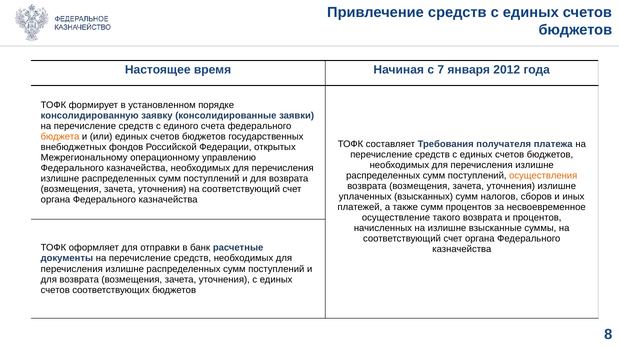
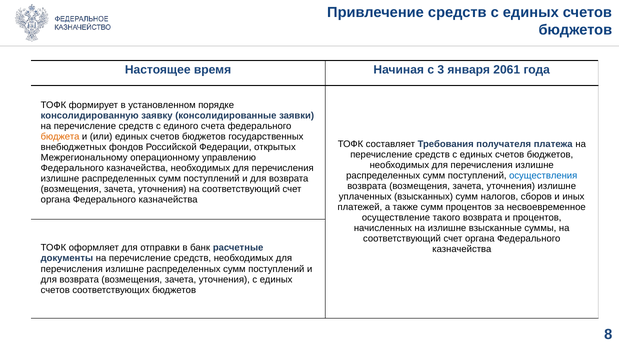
7: 7 -> 3
2012: 2012 -> 2061
осуществления colour: orange -> blue
